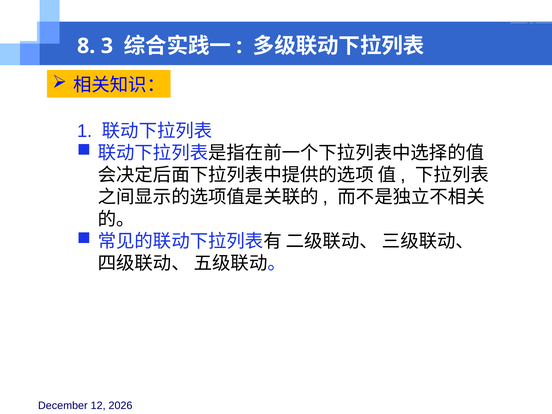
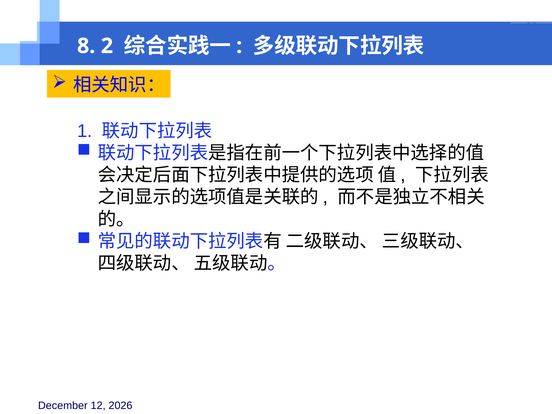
3: 3 -> 2
